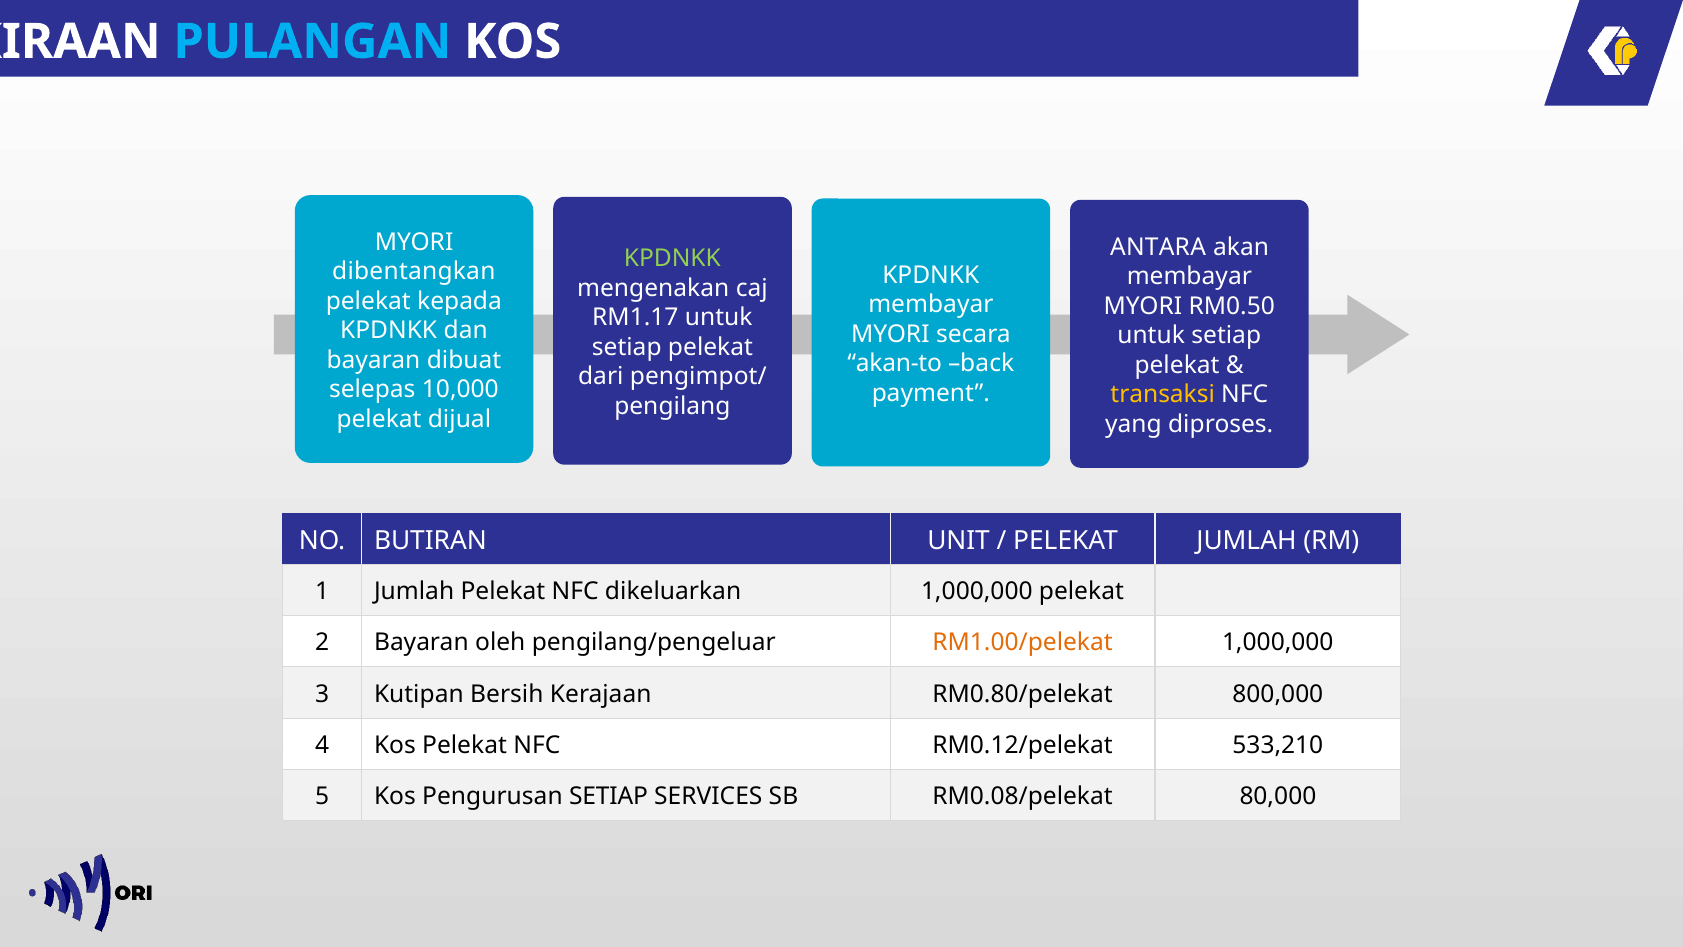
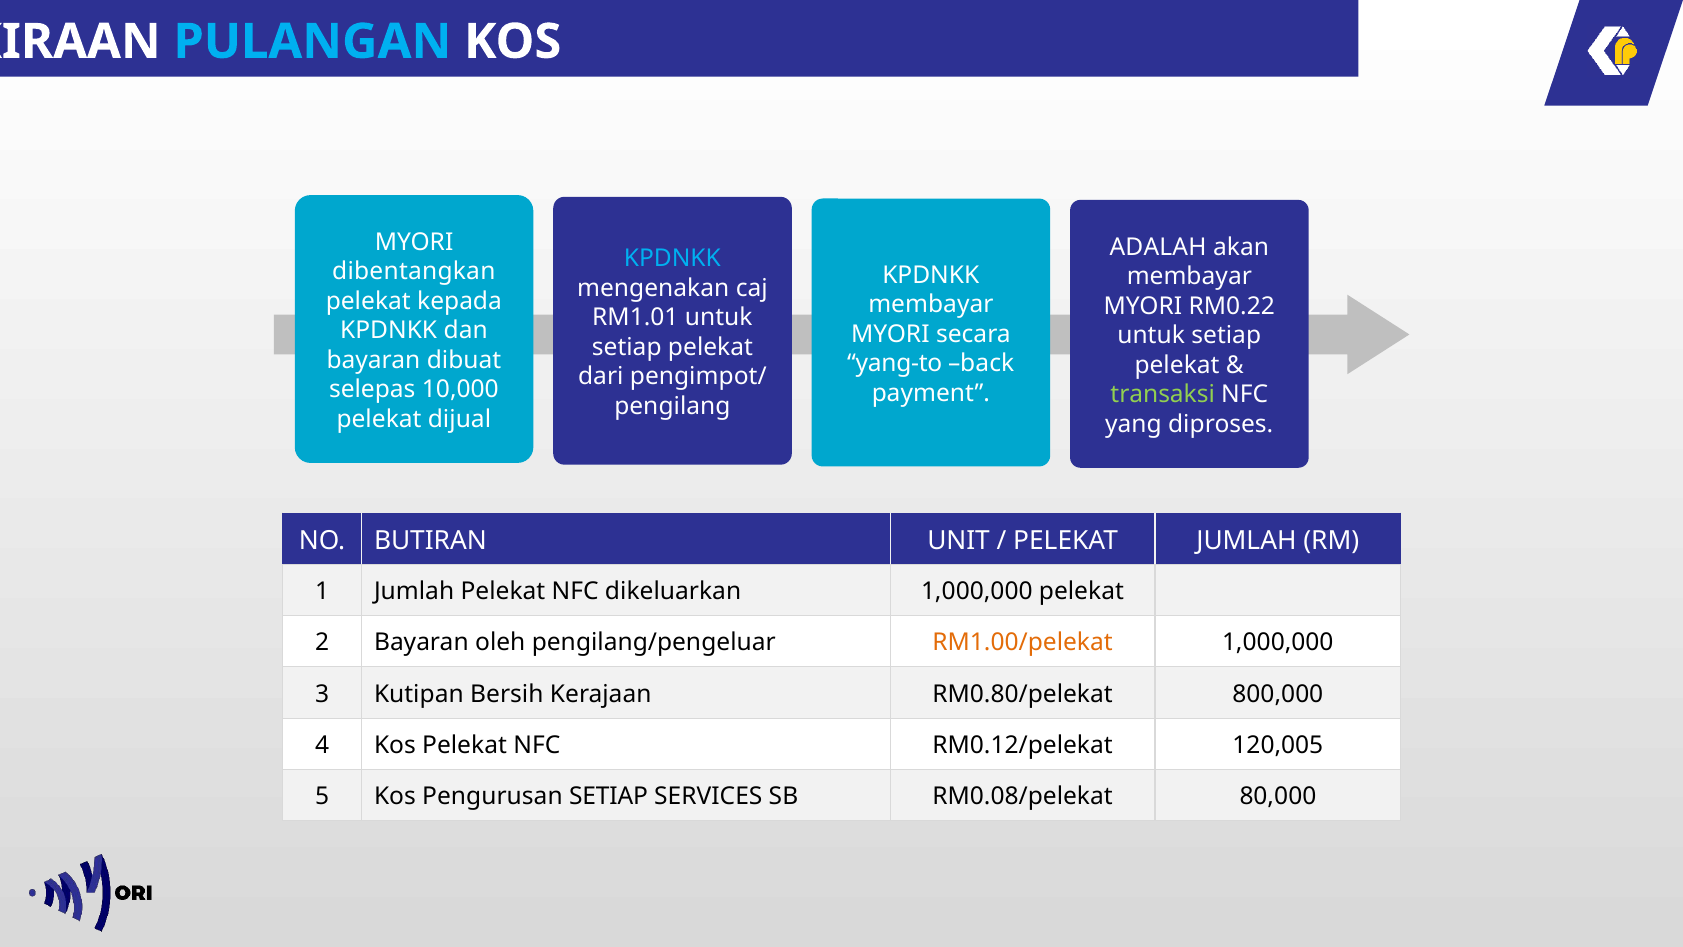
ANTARA: ANTARA -> ADALAH
KPDNKK at (672, 259) colour: light green -> light blue
RM0.50: RM0.50 -> RM0.22
RM1.17: RM1.17 -> RM1.01
akan-to: akan-to -> yang-to
transaksi colour: yellow -> light green
533,210: 533,210 -> 120,005
